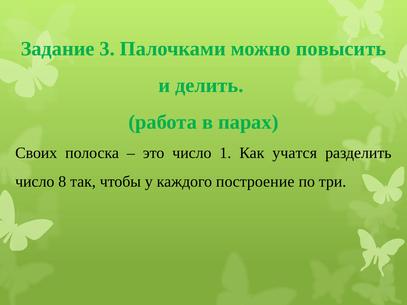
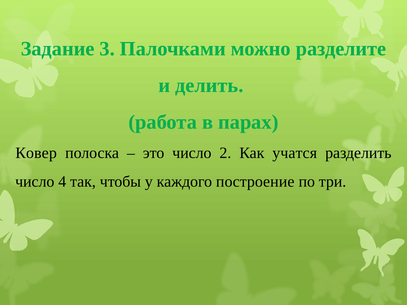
повысить: повысить -> разделите
Своих: Своих -> Ковер
1: 1 -> 2
8: 8 -> 4
